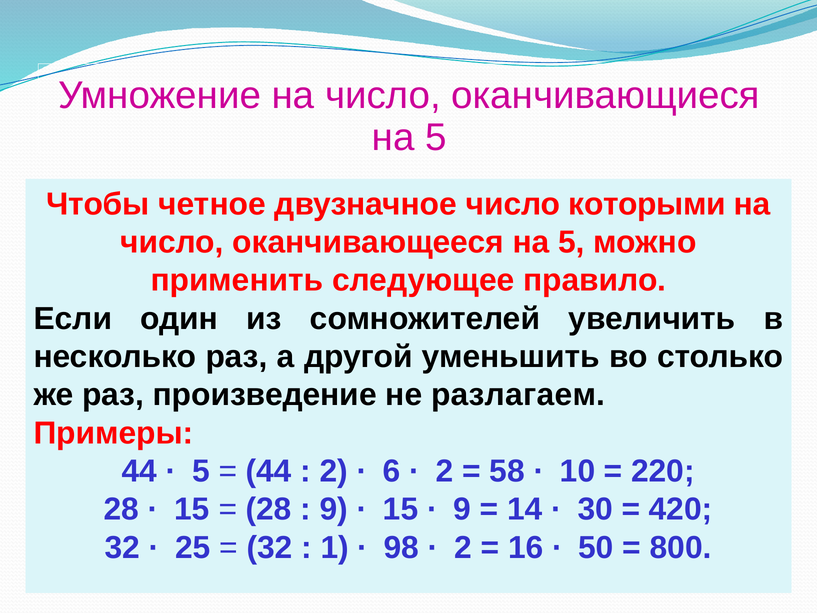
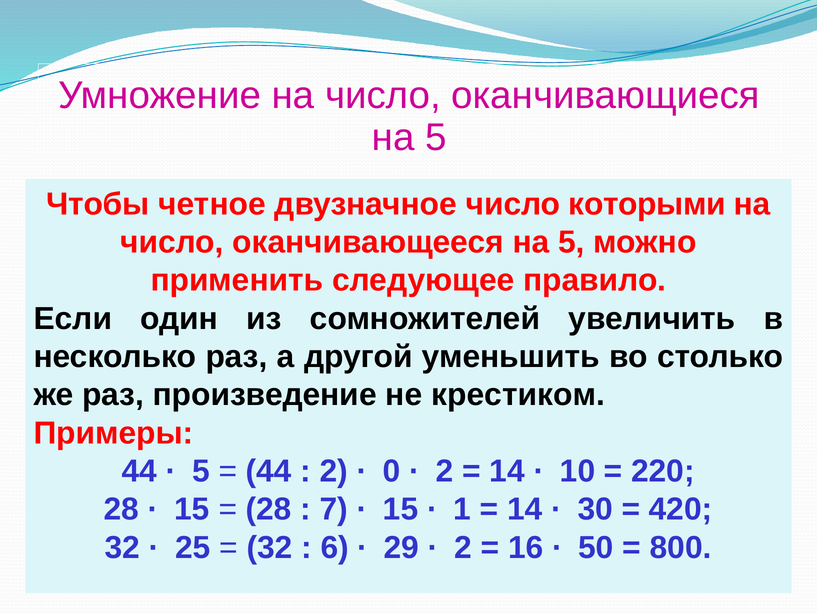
разлагаем: разлагаем -> крестиком
6: 6 -> 0
58 at (507, 471): 58 -> 14
9 at (334, 509): 9 -> 7
9 at (462, 509): 9 -> 1
1: 1 -> 6
98: 98 -> 29
